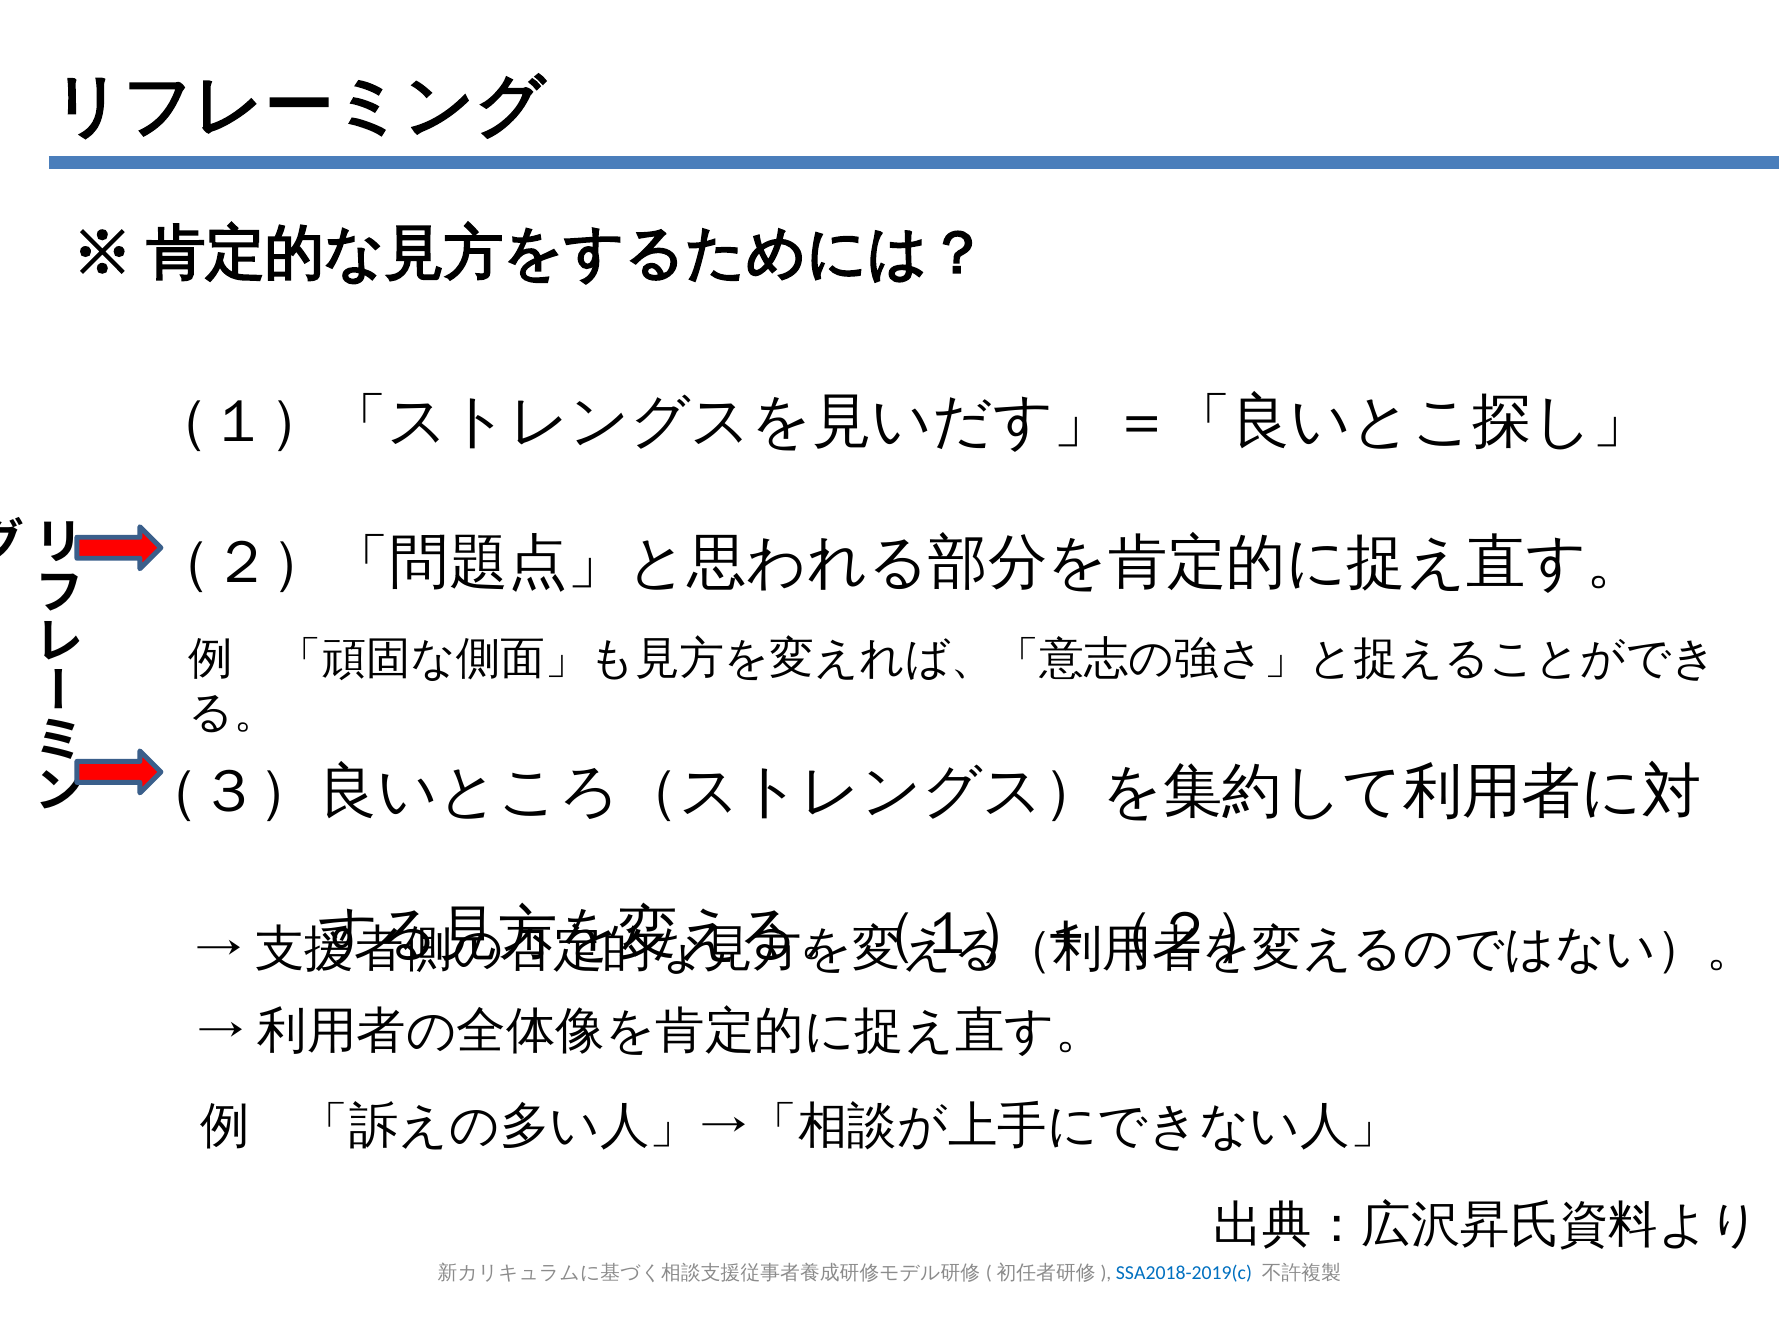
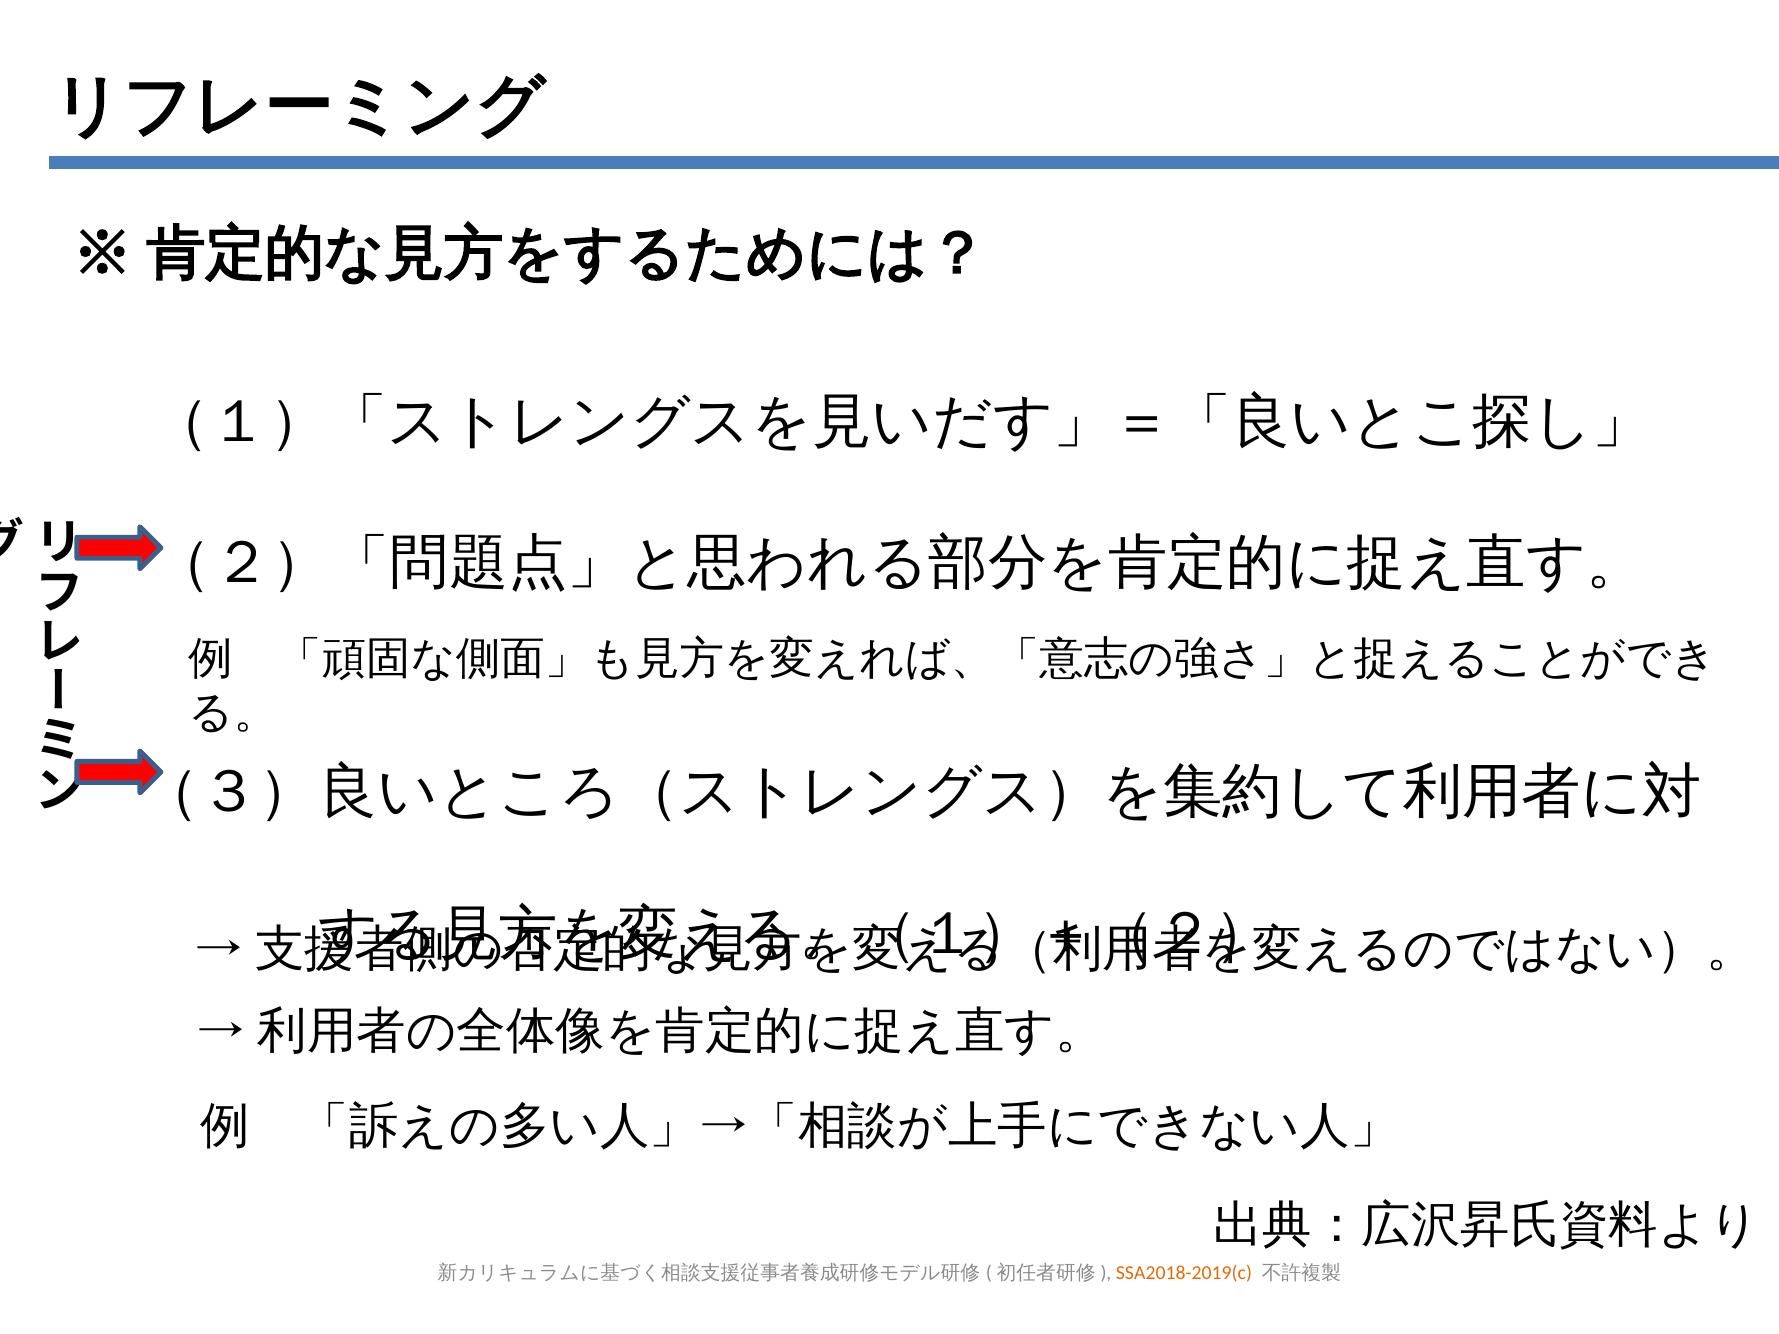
SSA2018-2019(c colour: blue -> orange
